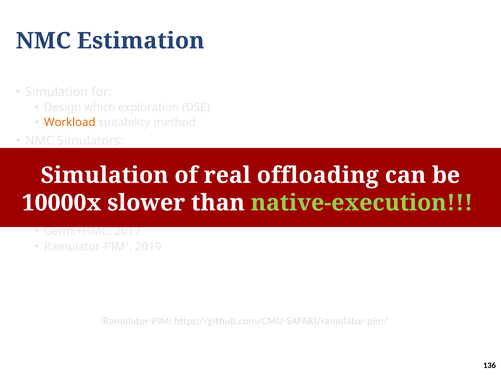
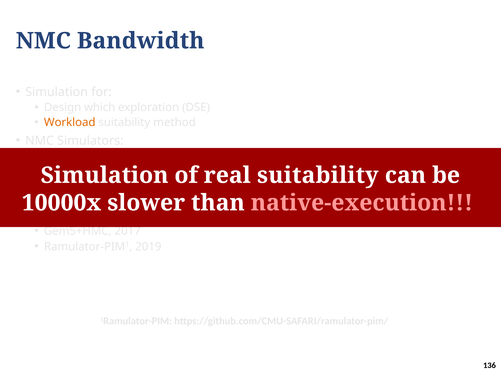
Estimation: Estimation -> Bandwidth
real offloading: offloading -> suitability
native-execution colour: light green -> pink
